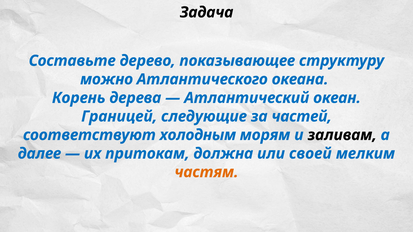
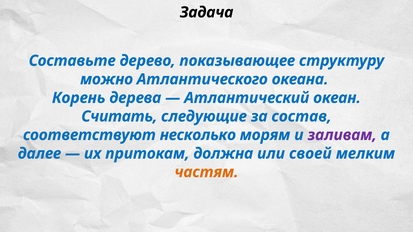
Границей: Границей -> Считать
частей: частей -> состав
холодным: холодным -> несколько
заливам colour: black -> purple
